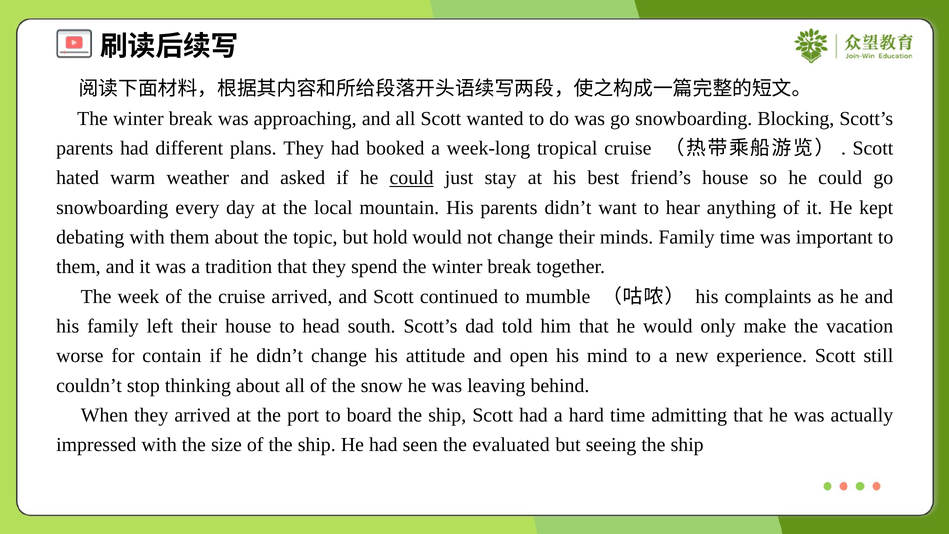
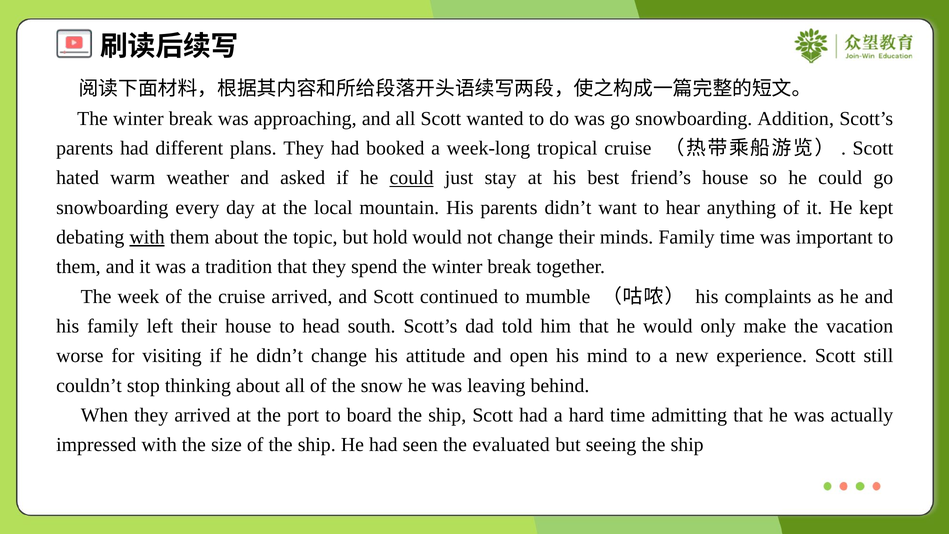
Blocking: Blocking -> Addition
with at (147, 237) underline: none -> present
contain: contain -> visiting
